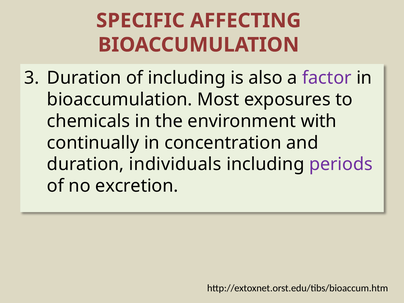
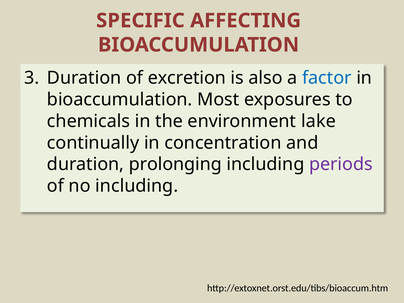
of including: including -> excretion
factor colour: purple -> blue
with: with -> lake
individuals: individuals -> prolonging
no excretion: excretion -> including
